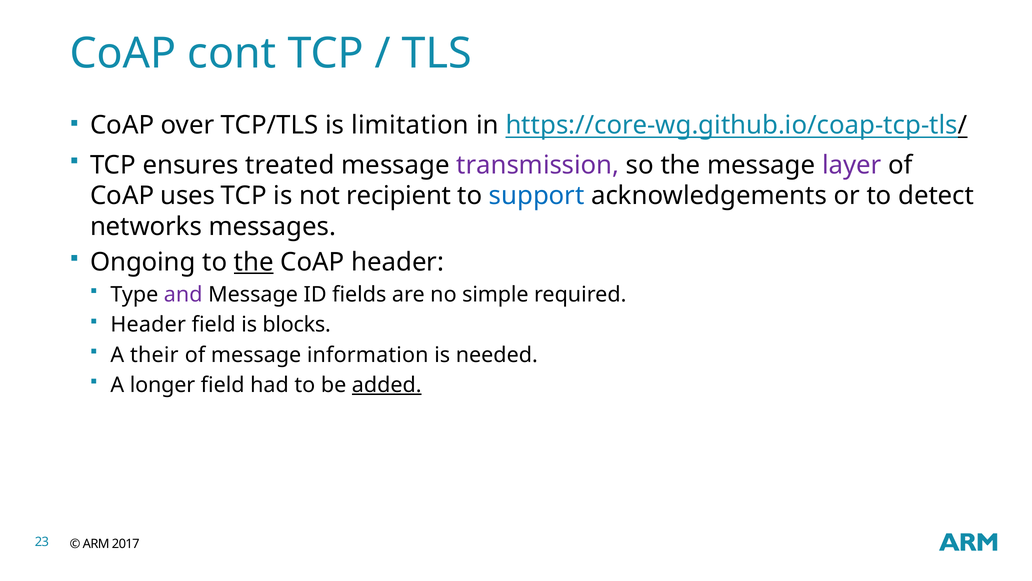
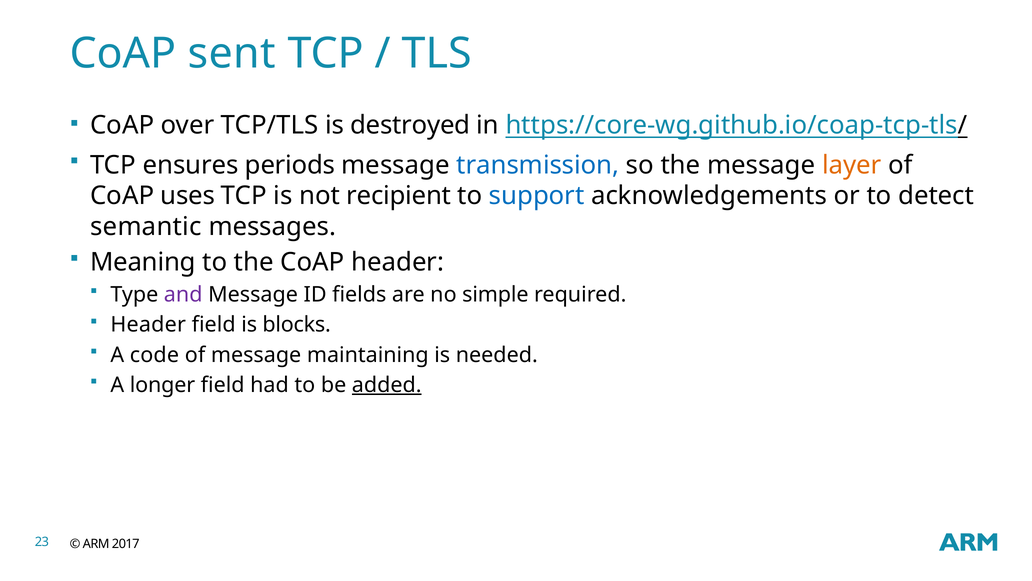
cont: cont -> sent
limitation: limitation -> destroyed
treated: treated -> periods
transmission colour: purple -> blue
layer colour: purple -> orange
networks: networks -> semantic
Ongoing: Ongoing -> Meaning
the at (254, 262) underline: present -> none
their: their -> code
information: information -> maintaining
